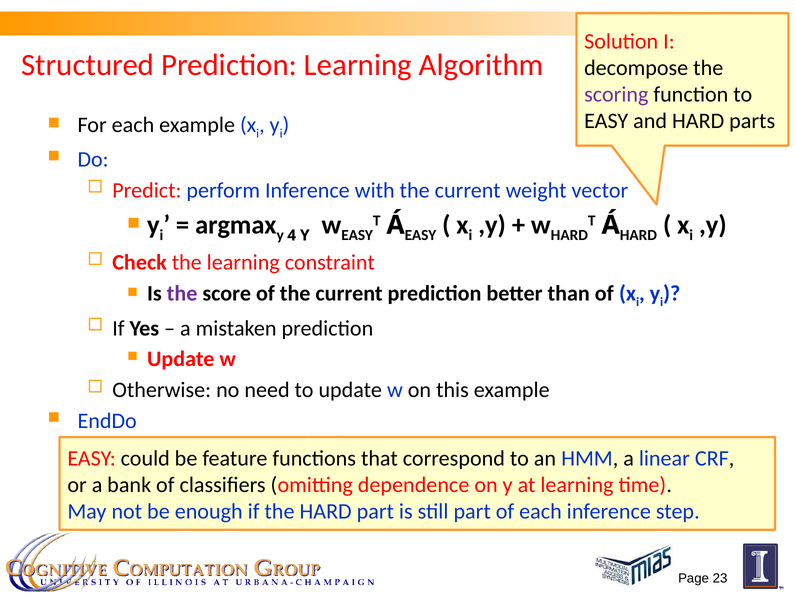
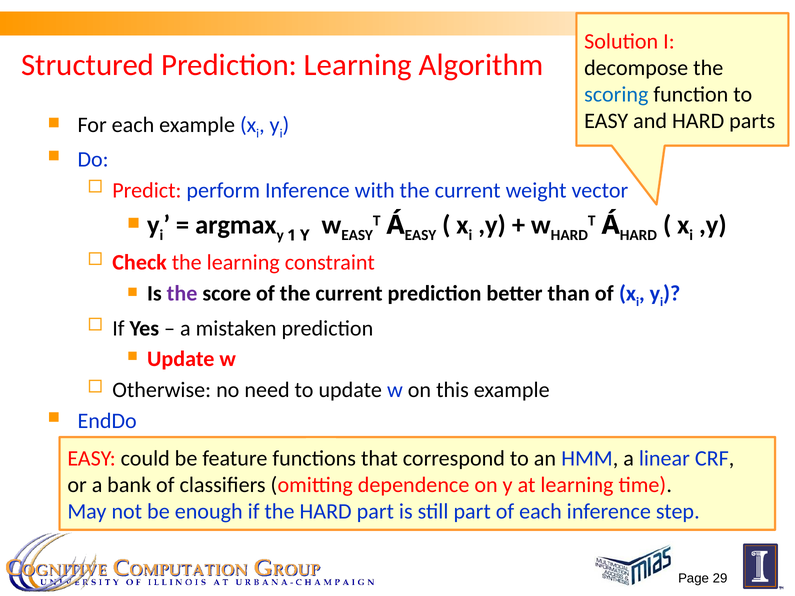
scoring colour: purple -> blue
4: 4 -> 1
23: 23 -> 29
